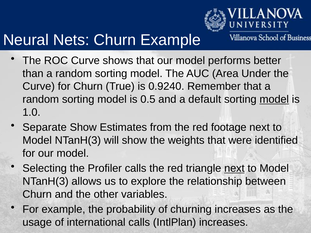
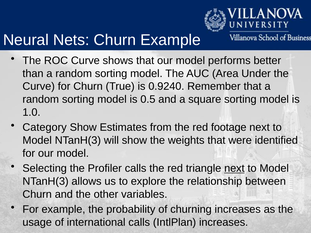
default: default -> square
model at (274, 99) underline: present -> none
Separate: Separate -> Category
